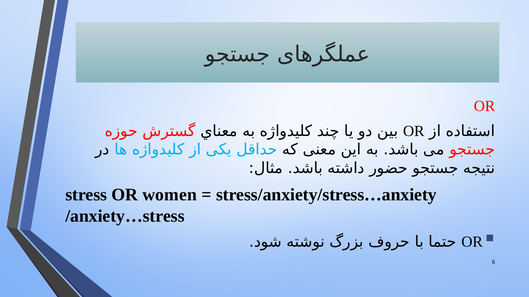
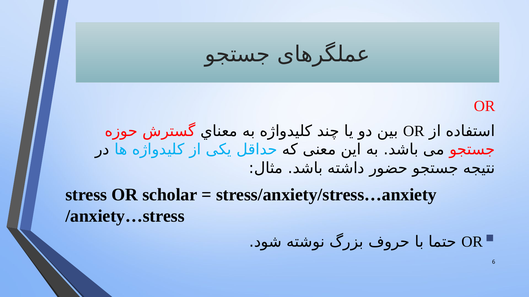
women: women -> scholar
